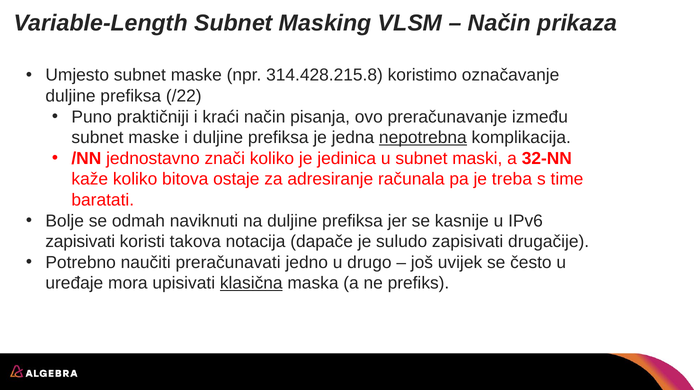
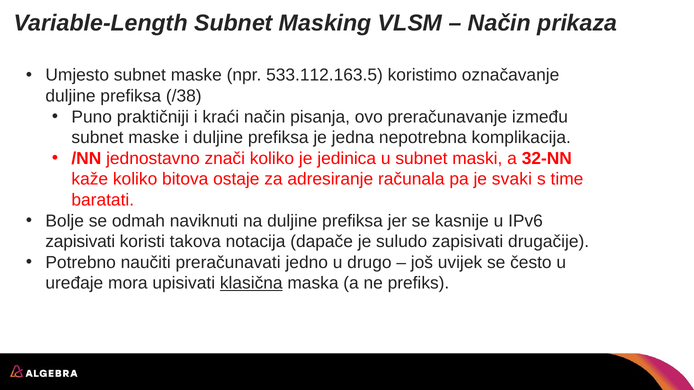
314.428.215.8: 314.428.215.8 -> 533.112.163.5
/22: /22 -> /38
nepotrebna underline: present -> none
treba: treba -> svaki
